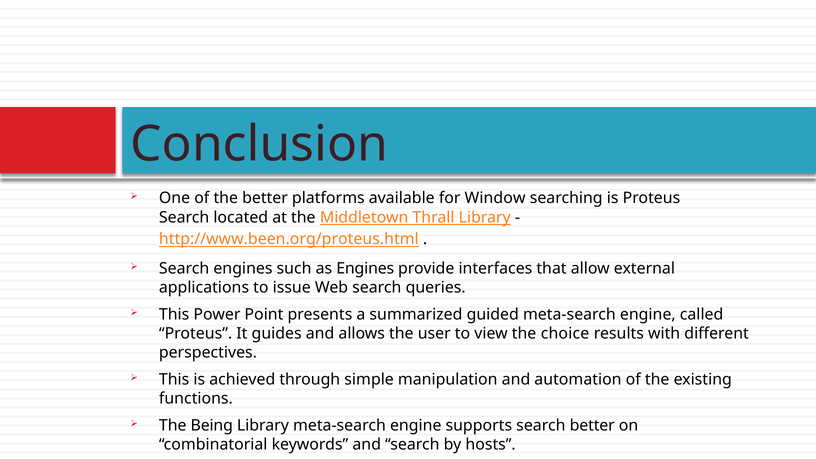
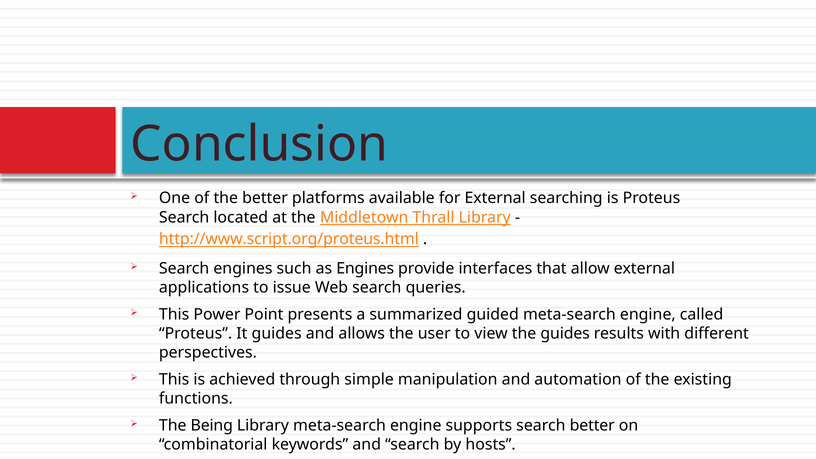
for Window: Window -> External
http://www.been.org/proteus.html: http://www.been.org/proteus.html -> http://www.script.org/proteus.html
the choice: choice -> guides
